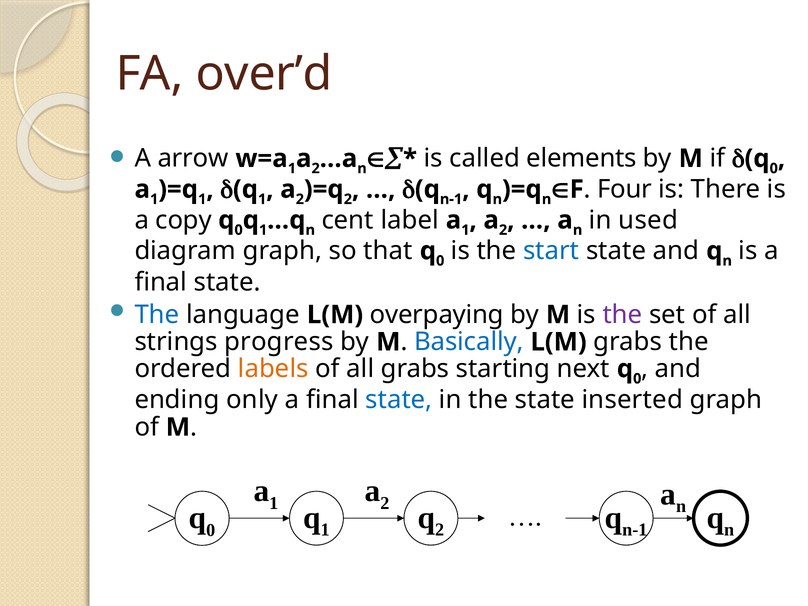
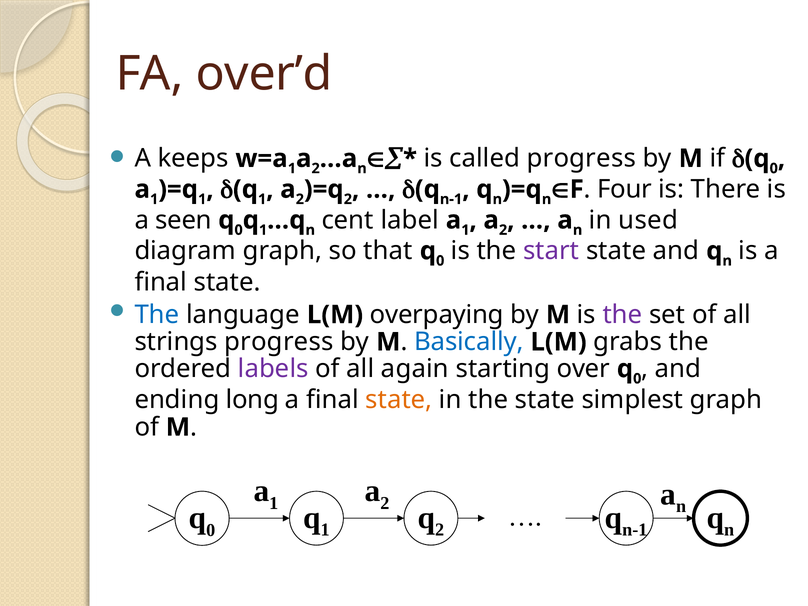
arrow: arrow -> keeps
called elements: elements -> progress
copy: copy -> seen
start colour: blue -> purple
labels colour: orange -> purple
all grabs: grabs -> again
next: next -> over
only: only -> long
state at (399, 400) colour: blue -> orange
inserted: inserted -> simplest
